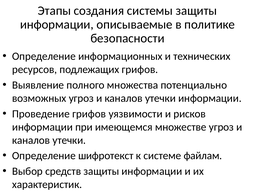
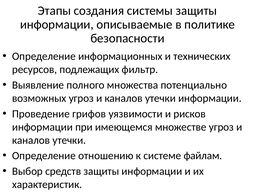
подлежащих грифов: грифов -> фильтр
шифротекст: шифротекст -> отношению
